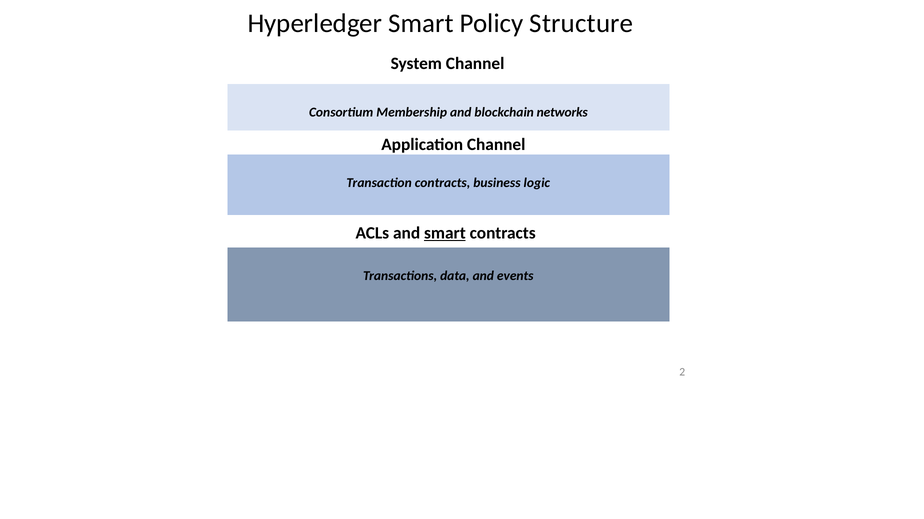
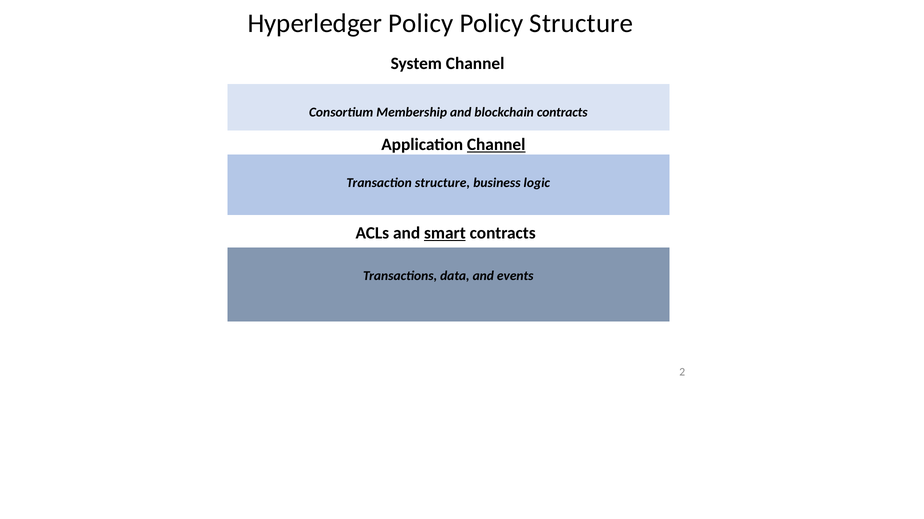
Hyperledger Smart: Smart -> Policy
blockchain networks: networks -> contracts
Channel at (496, 145) underline: none -> present
Transaction contracts: contracts -> structure
